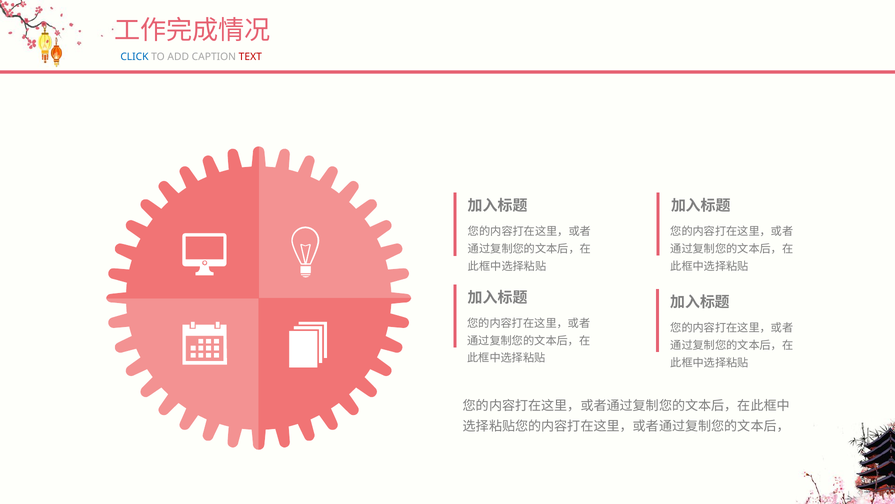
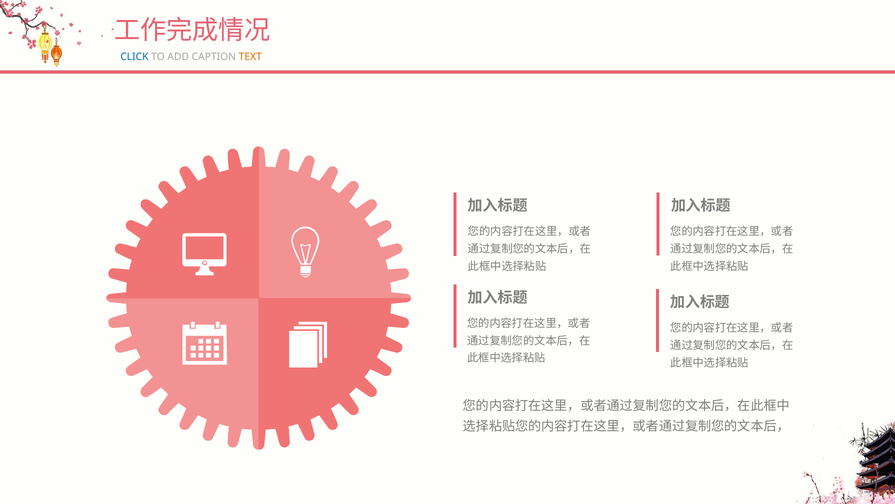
TEXT colour: red -> orange
